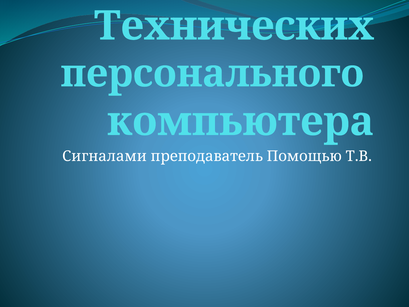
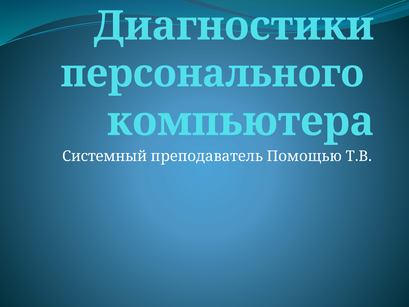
Технических: Технических -> Диагностики
Сигналами: Сигналами -> Системный
